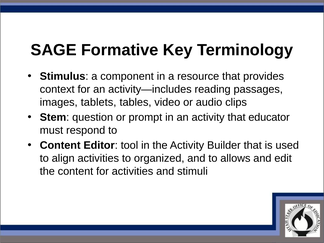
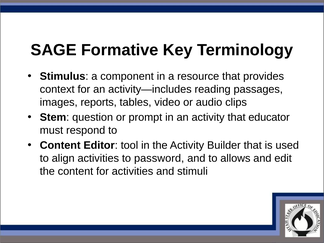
tablets: tablets -> reports
organized: organized -> password
